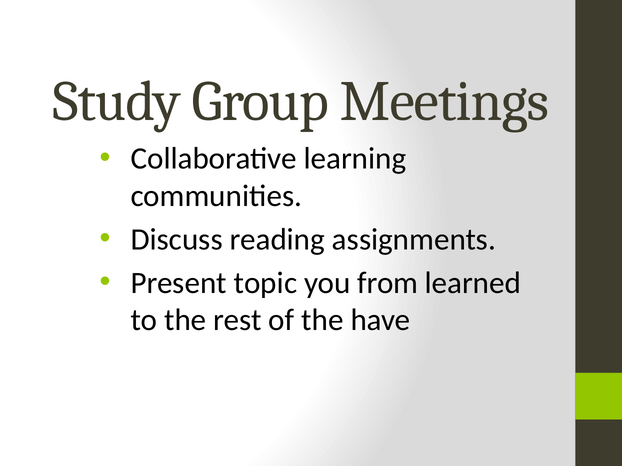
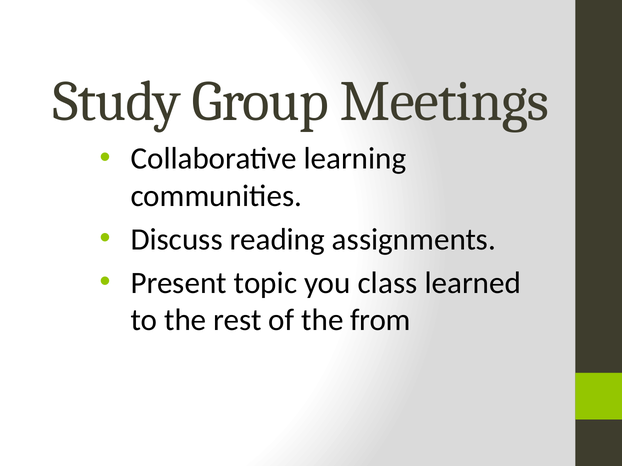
from: from -> class
have: have -> from
